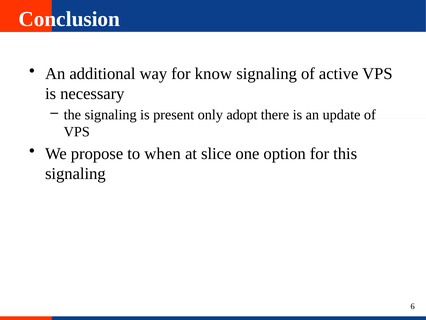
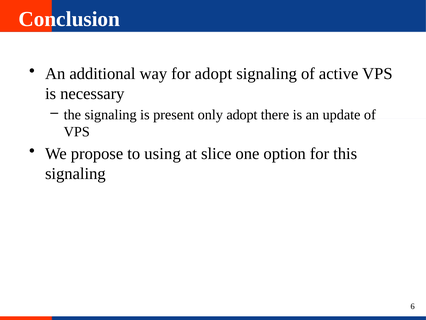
for know: know -> adopt
when: when -> using
